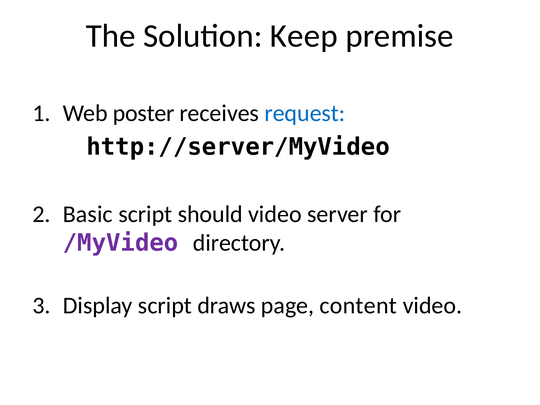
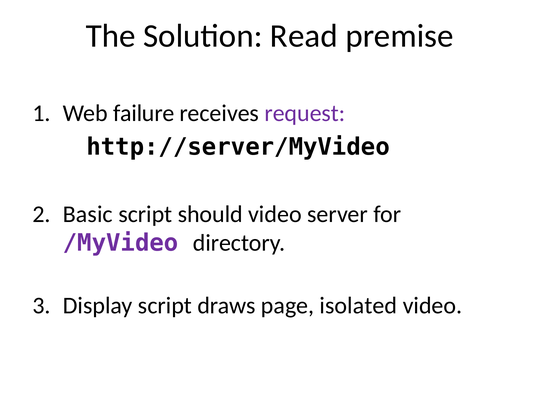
Keep: Keep -> Read
poster: poster -> failure
request colour: blue -> purple
content: content -> isolated
